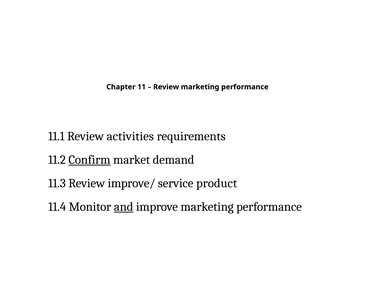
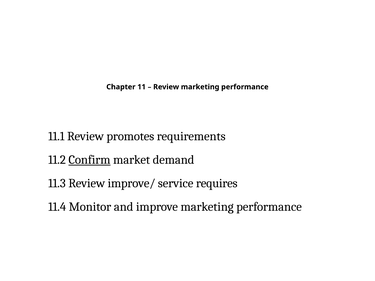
activities: activities -> promotes
product: product -> requires
and underline: present -> none
